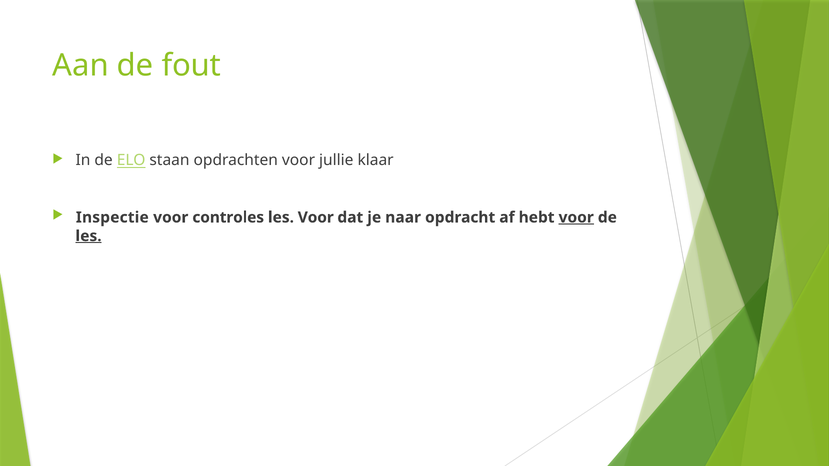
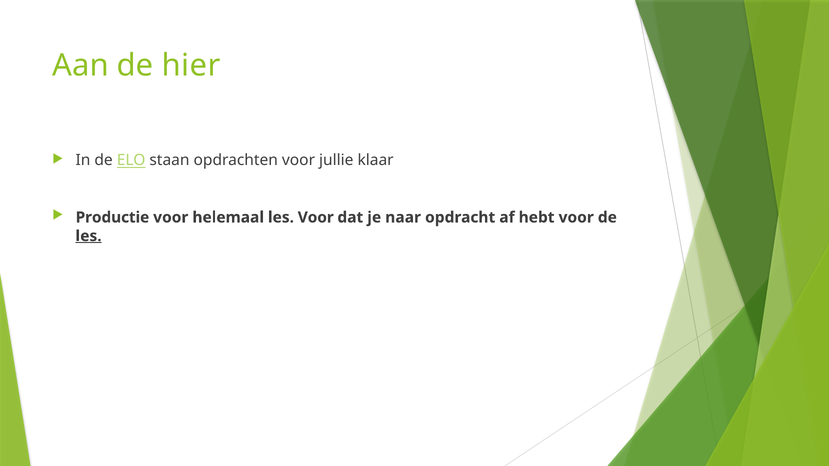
fout: fout -> hier
Inspectie: Inspectie -> Productie
controles: controles -> helemaal
voor at (576, 218) underline: present -> none
